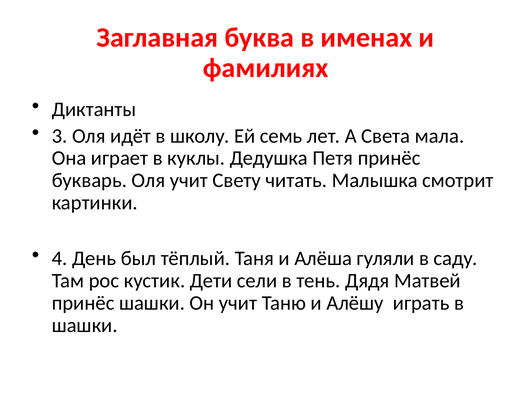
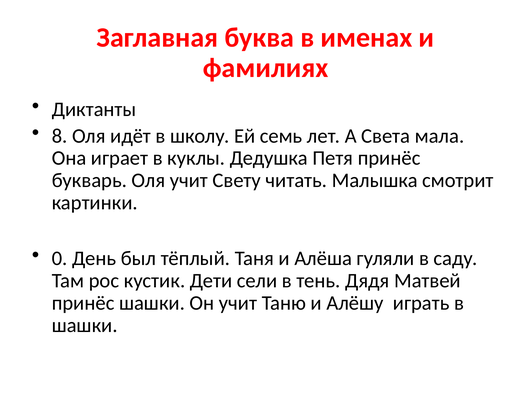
3: 3 -> 8
4: 4 -> 0
